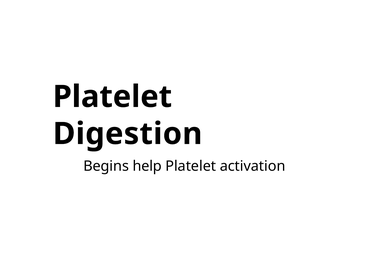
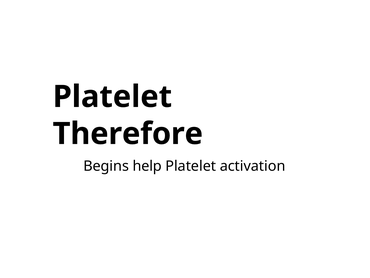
Digestion: Digestion -> Therefore
